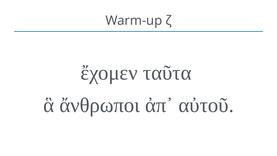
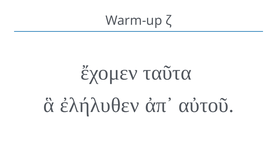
ἄνθρωποι: ἄνθρωποι -> ἐλήλυθεν
